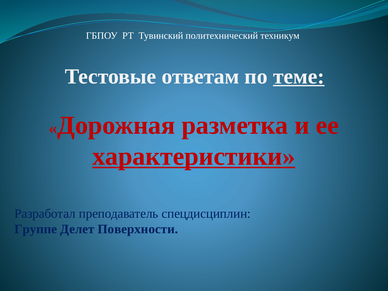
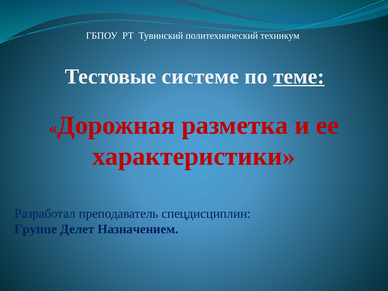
ответам: ответам -> системе
характеристики underline: present -> none
Поверхности: Поверхности -> Назначением
